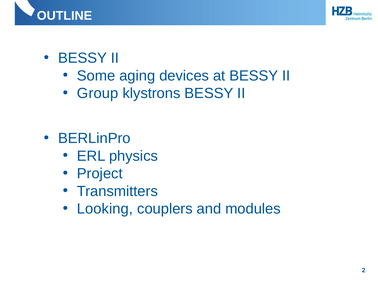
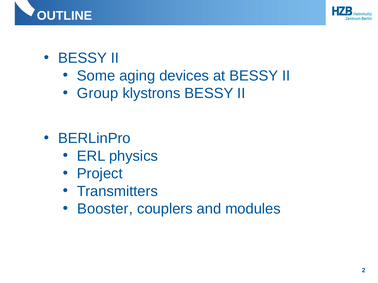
Looking: Looking -> Booster
